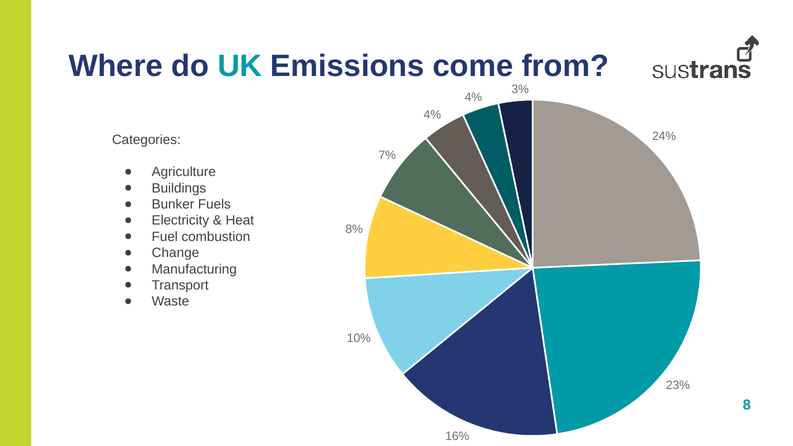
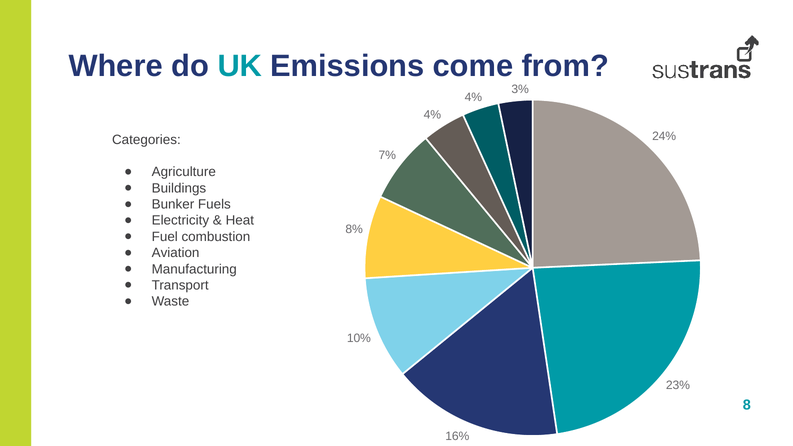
Change: Change -> Aviation
